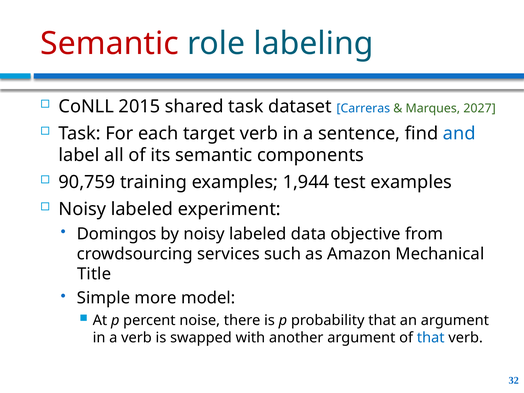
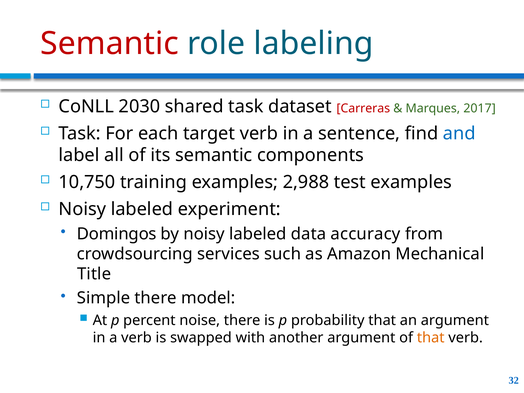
2015: 2015 -> 2030
Carreras colour: blue -> red
2027: 2027 -> 2017
90,759: 90,759 -> 10,750
1,944: 1,944 -> 2,988
objective: objective -> accuracy
Simple more: more -> there
that at (431, 338) colour: blue -> orange
